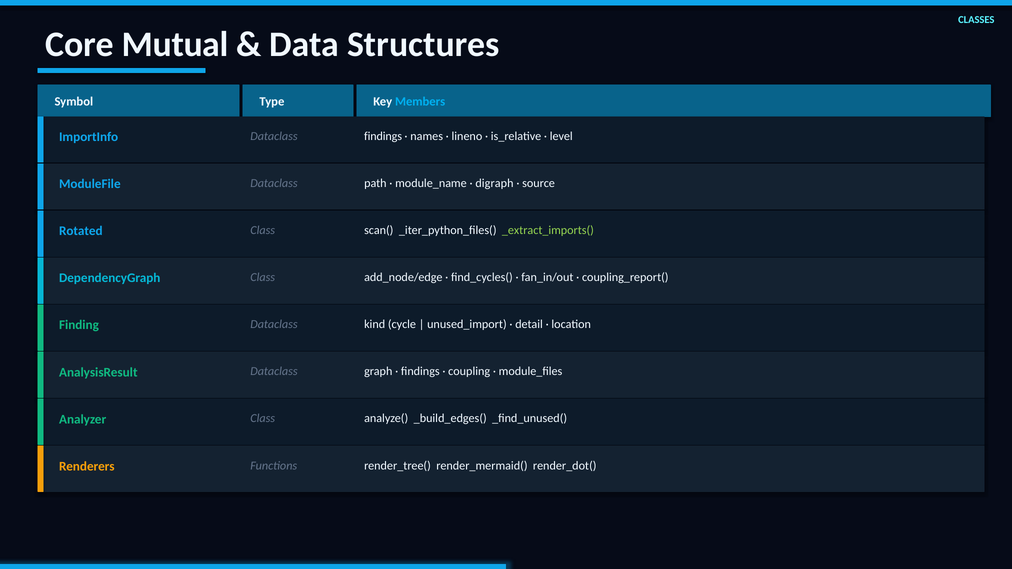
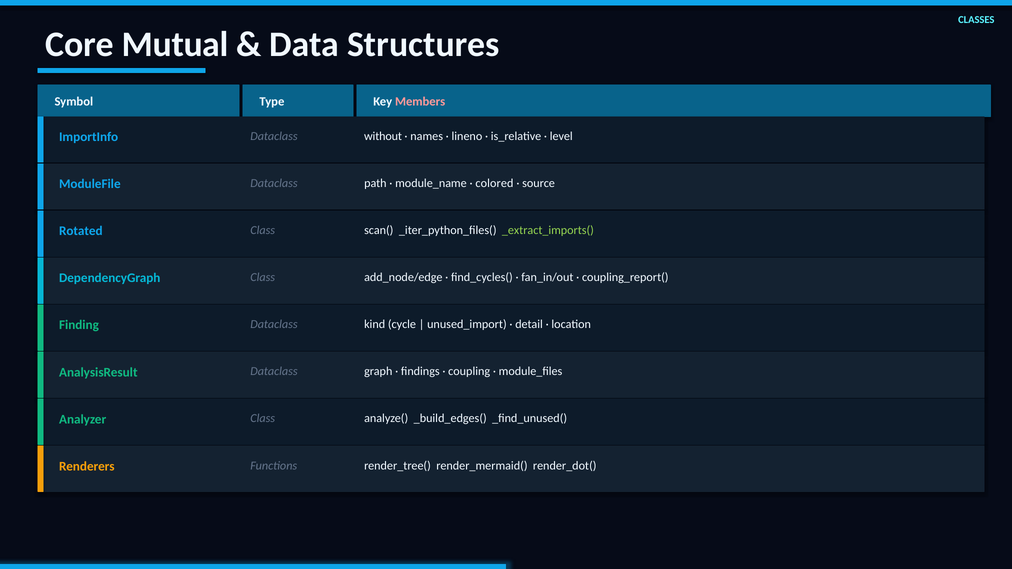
Members colour: light blue -> pink
Dataclass findings: findings -> without
digraph: digraph -> colored
